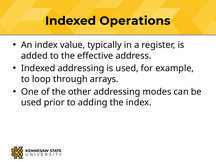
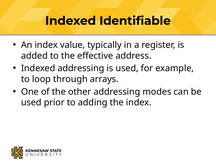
Operations: Operations -> Identifiable
